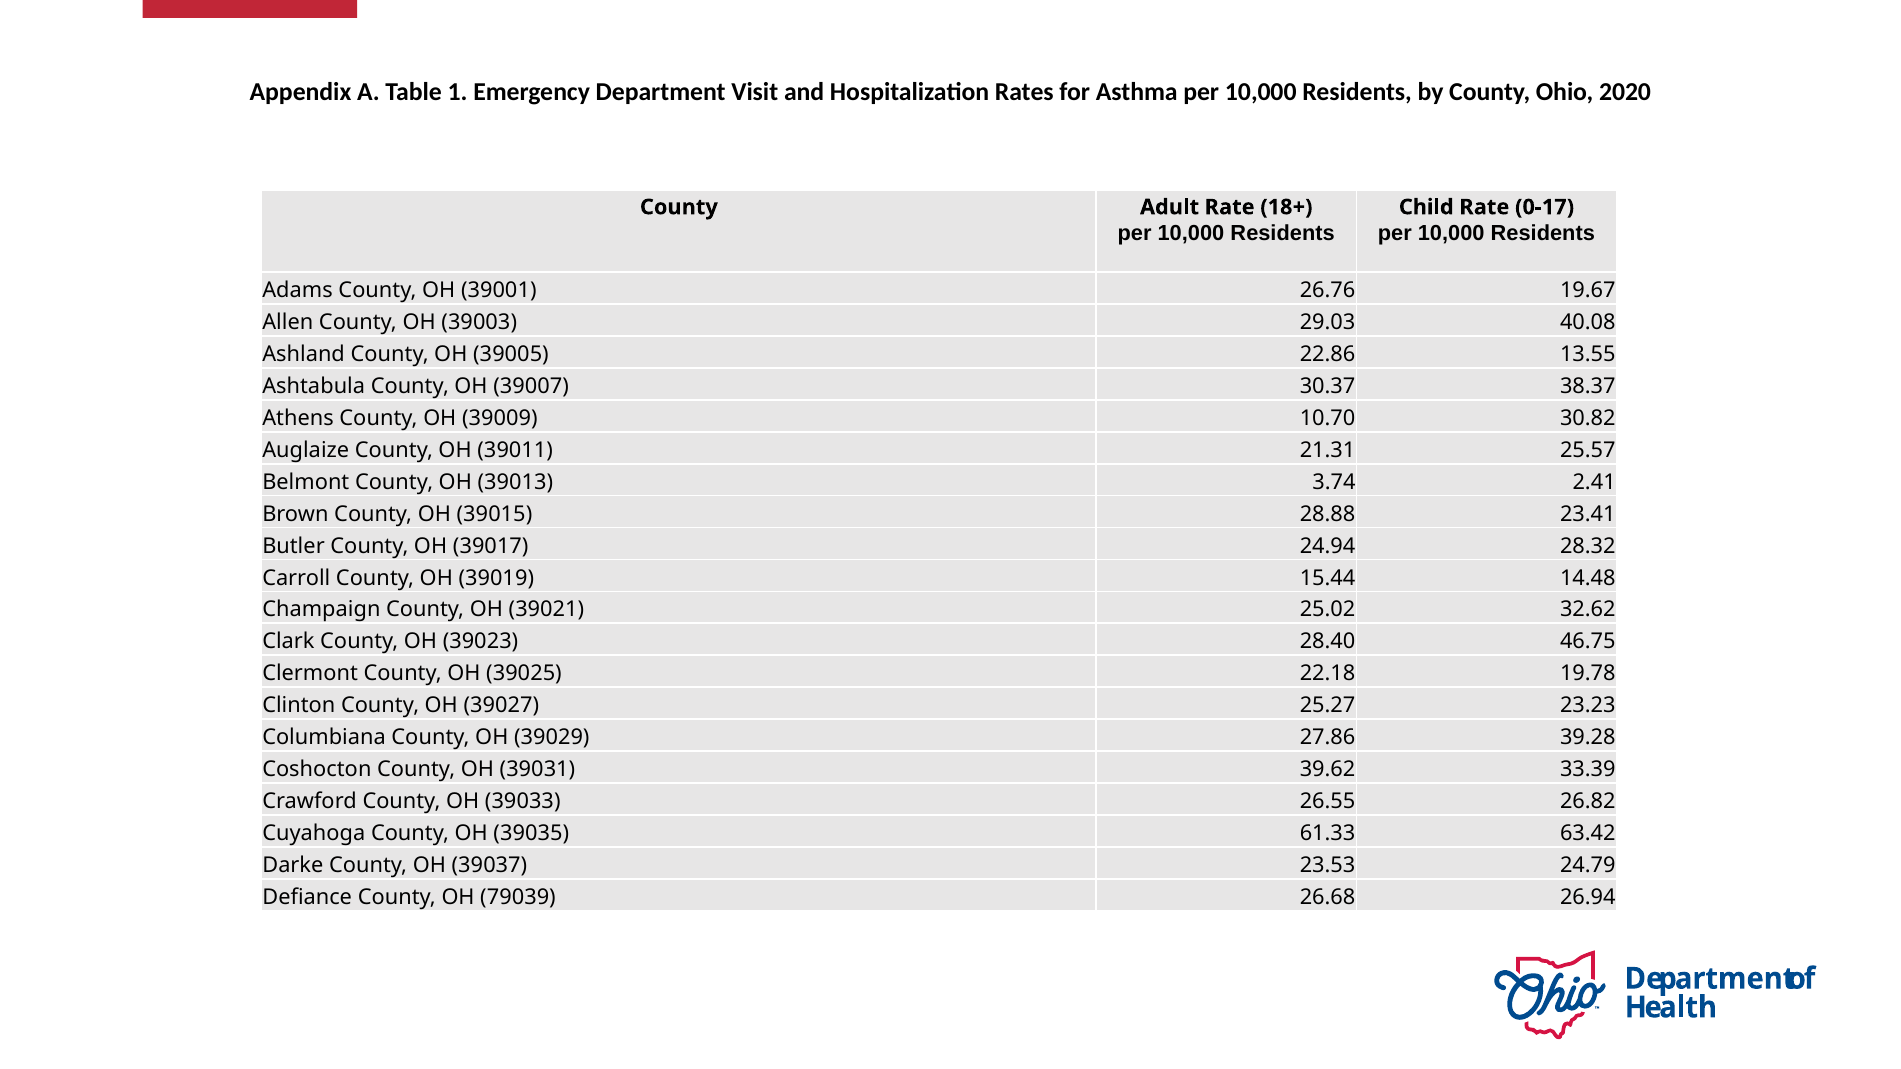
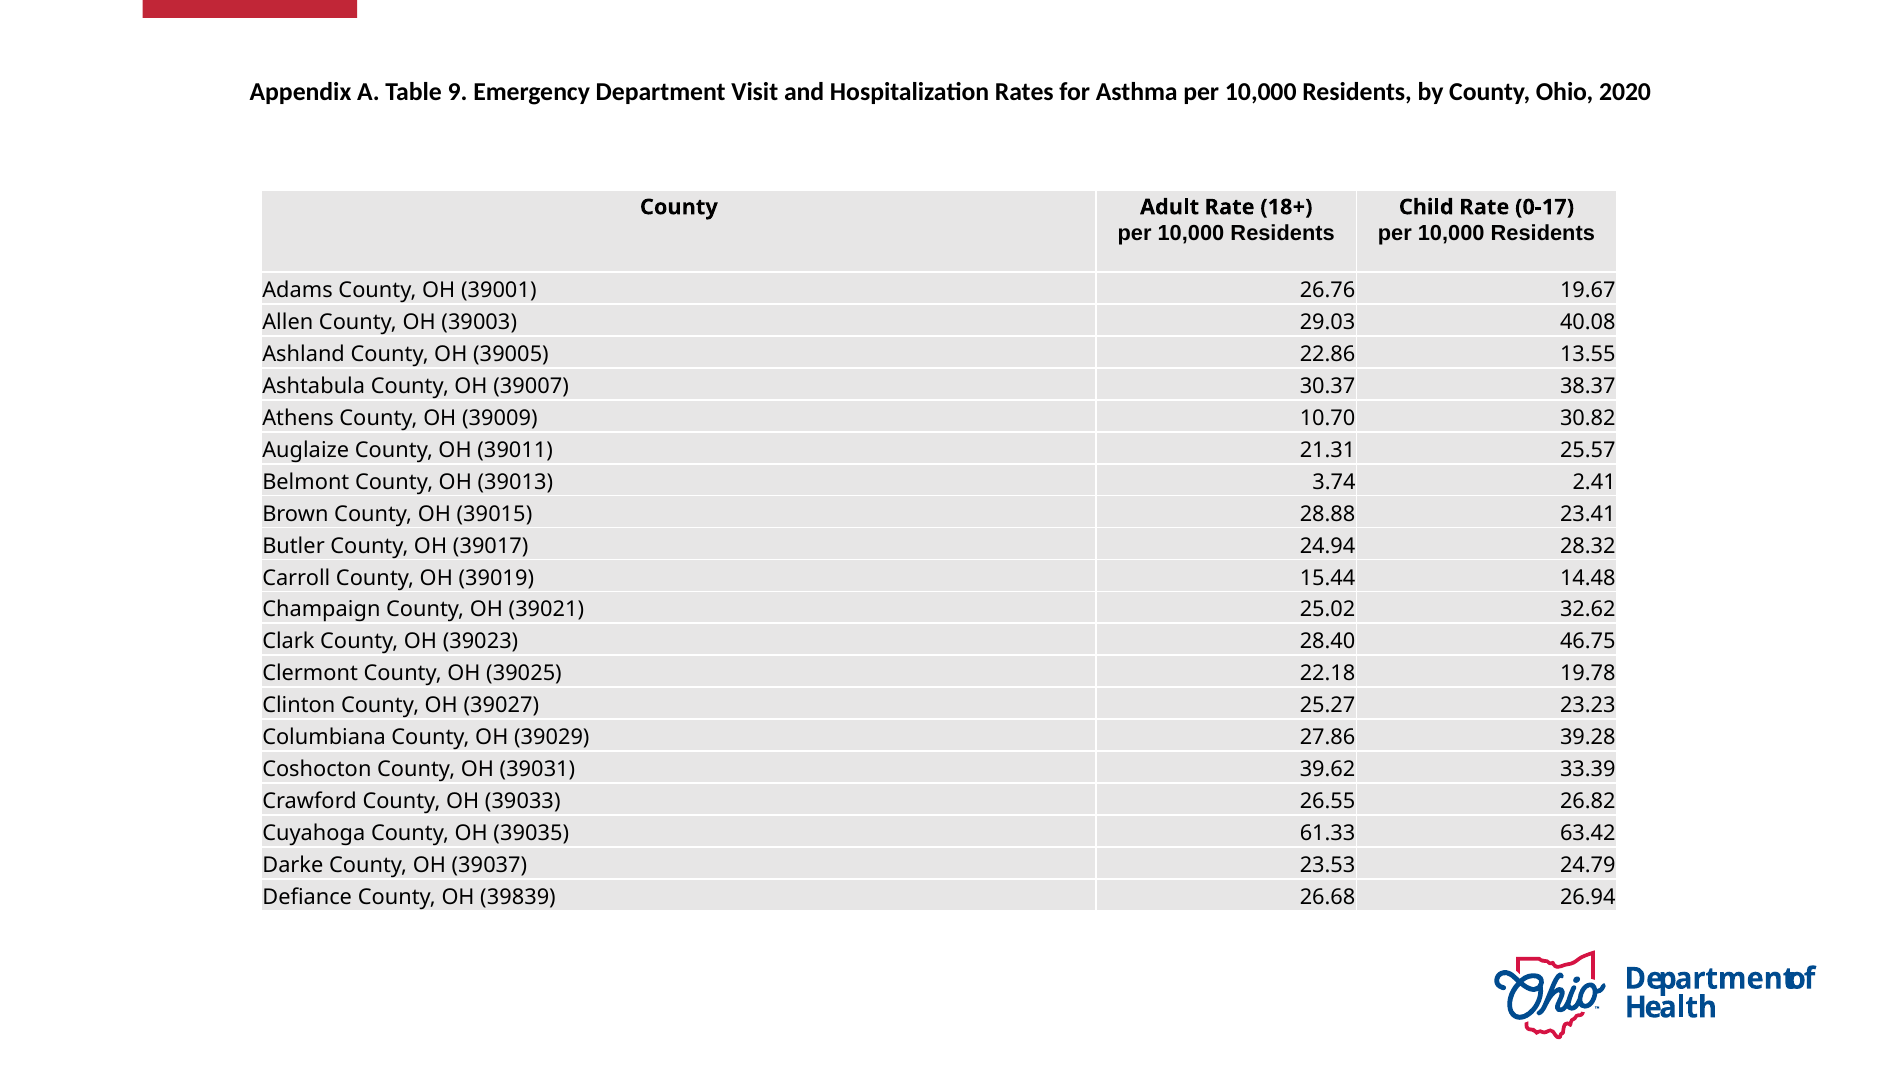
1: 1 -> 9
79039: 79039 -> 39839
